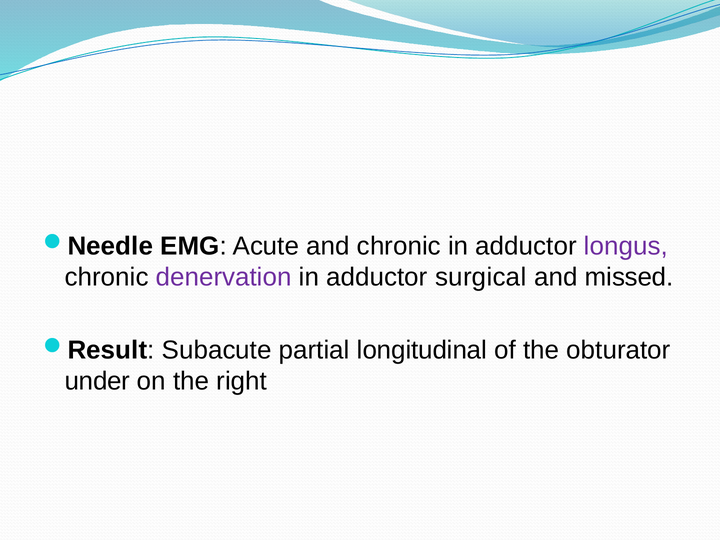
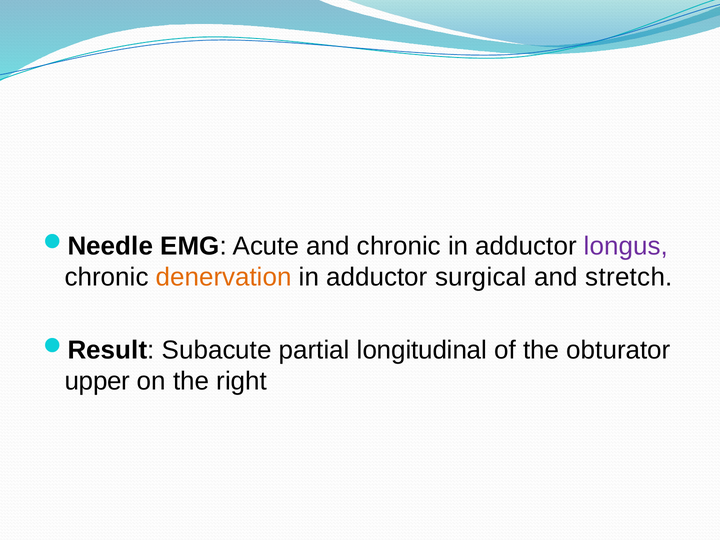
denervation colour: purple -> orange
missed: missed -> stretch
under: under -> upper
